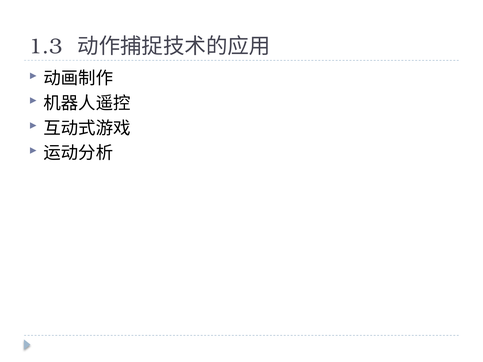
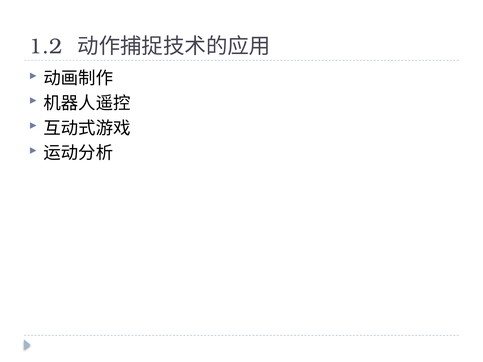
1.3: 1.3 -> 1.2
